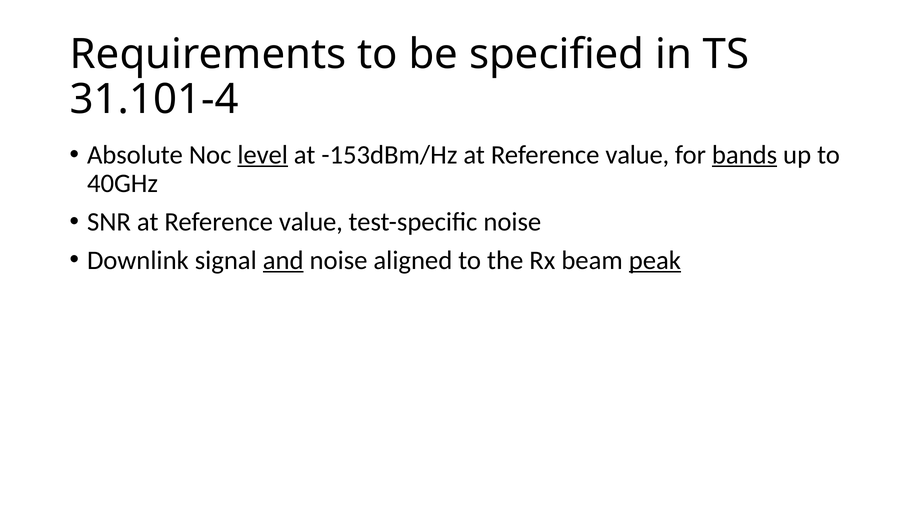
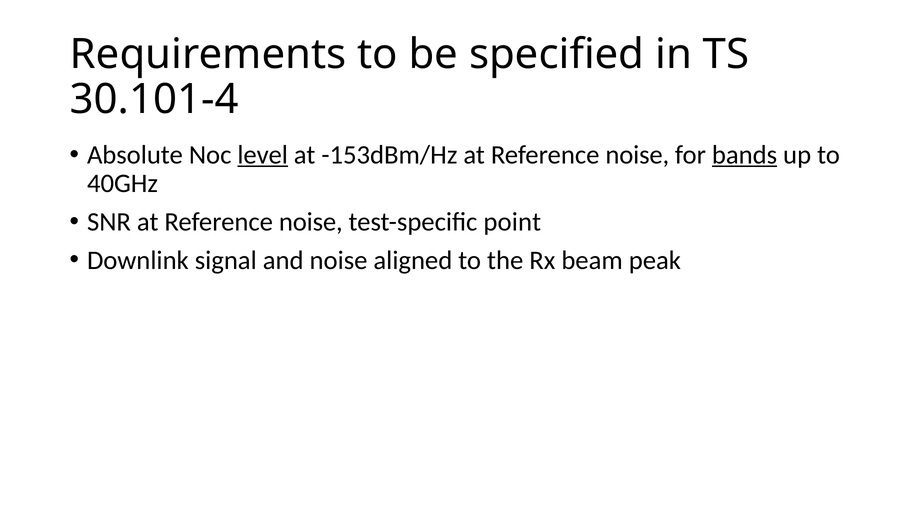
31.101-4: 31.101-4 -> 30.101-4
-153dBm/Hz at Reference value: value -> noise
SNR at Reference value: value -> noise
test-specific noise: noise -> point
and underline: present -> none
peak underline: present -> none
